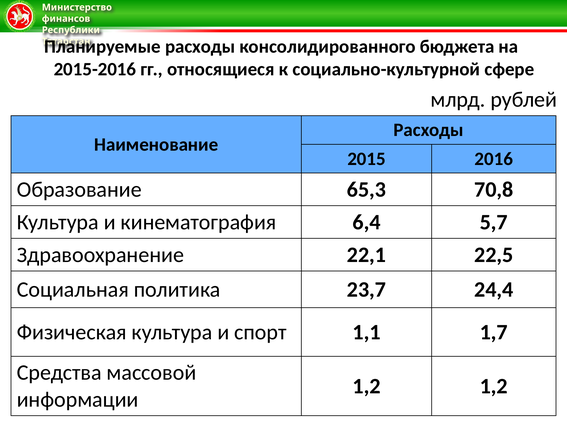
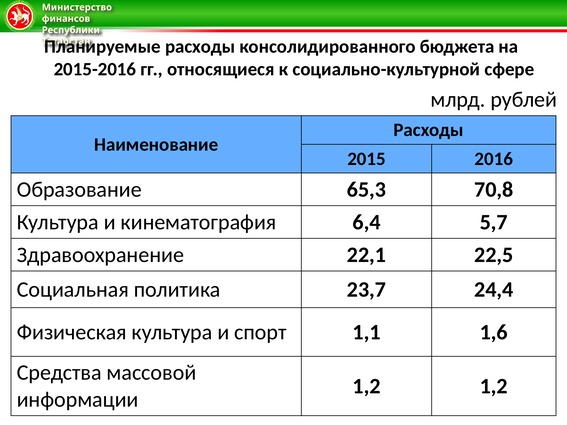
1,7: 1,7 -> 1,6
